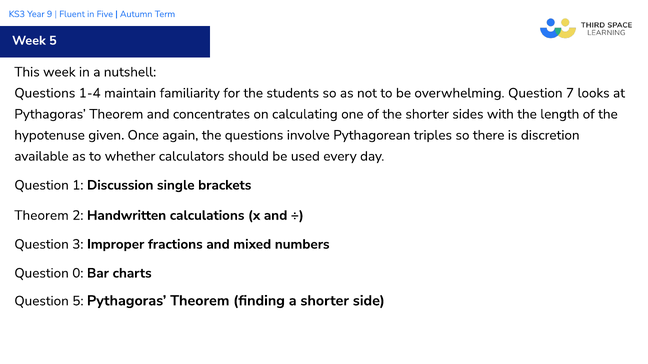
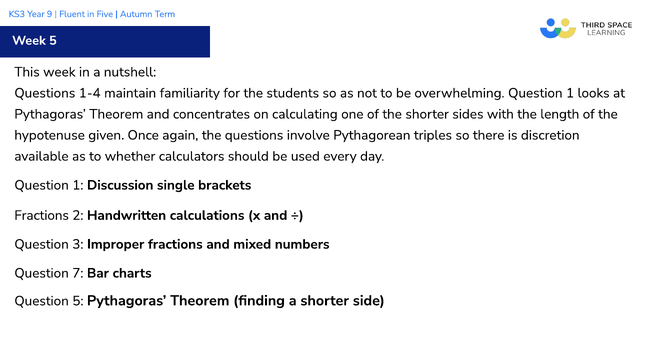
overwhelming Question 7: 7 -> 1
Theorem at (42, 216): Theorem -> Fractions
0: 0 -> 7
